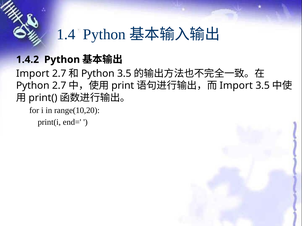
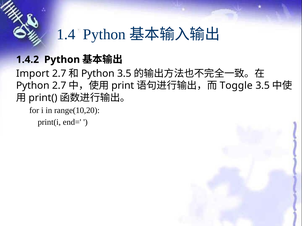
Import at (236, 86): Import -> Toggle
